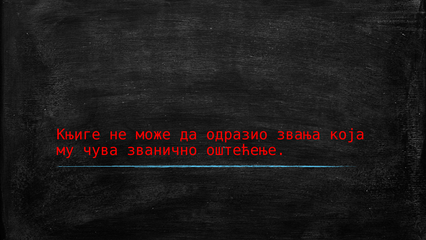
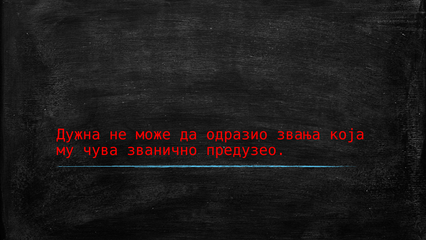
Књиге: Књиге -> Дужна
оштећење: оштећење -> предузео
